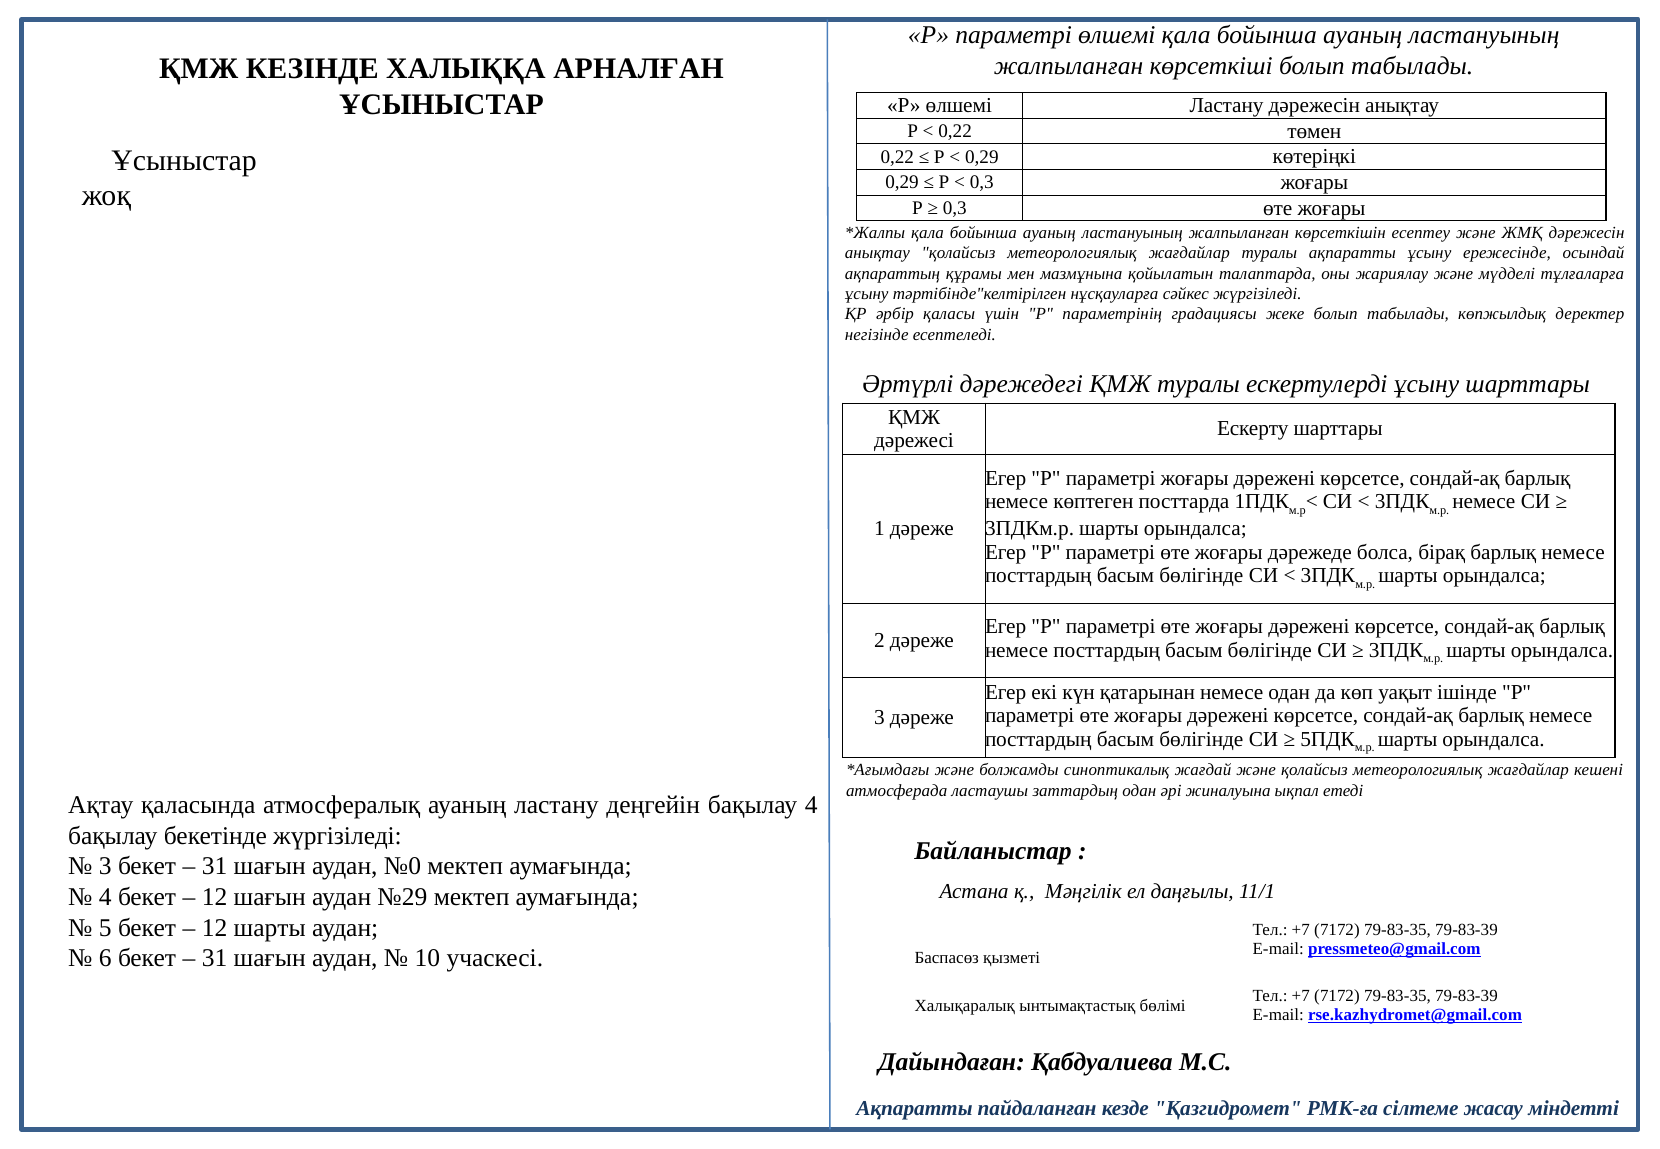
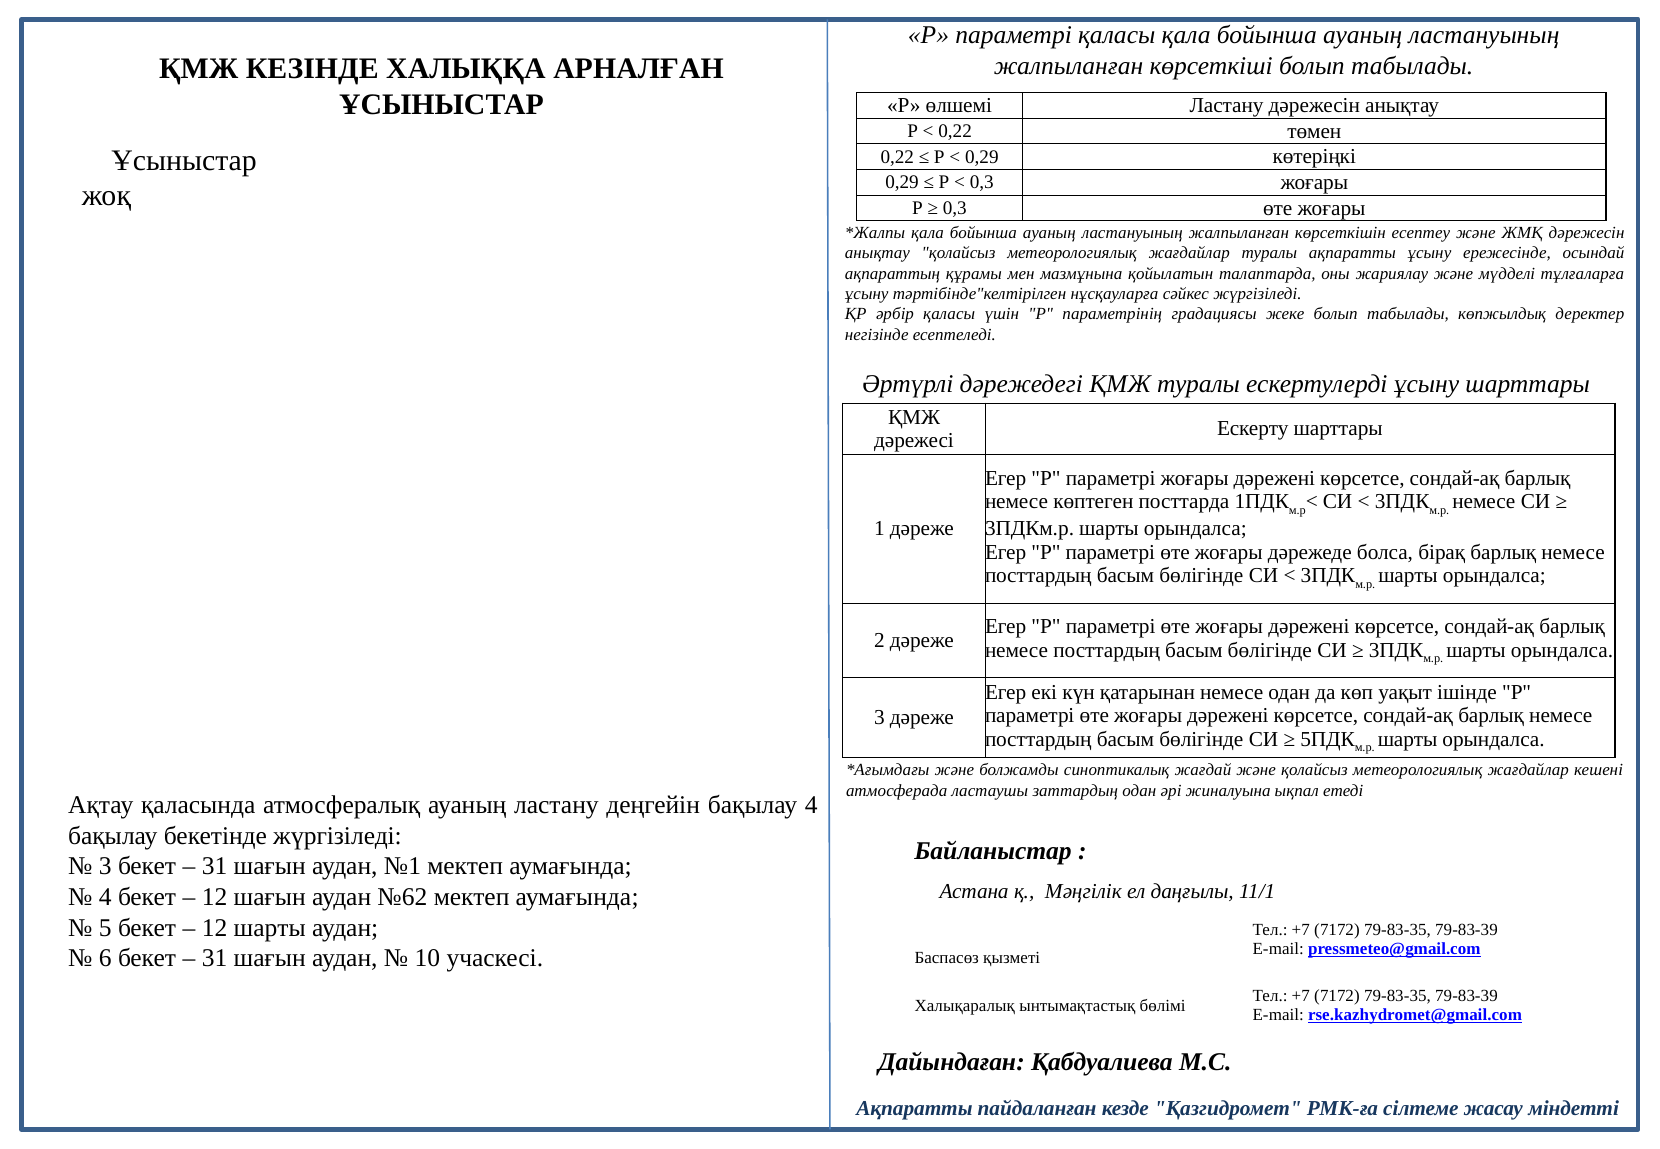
параметрі өлшемі: өлшемі -> қаласы
№0: №0 -> №1
№29: №29 -> №62
